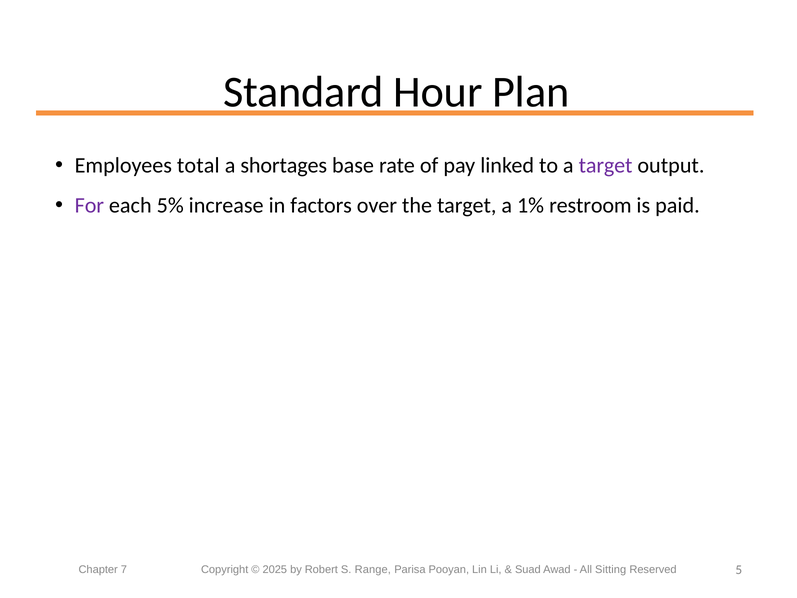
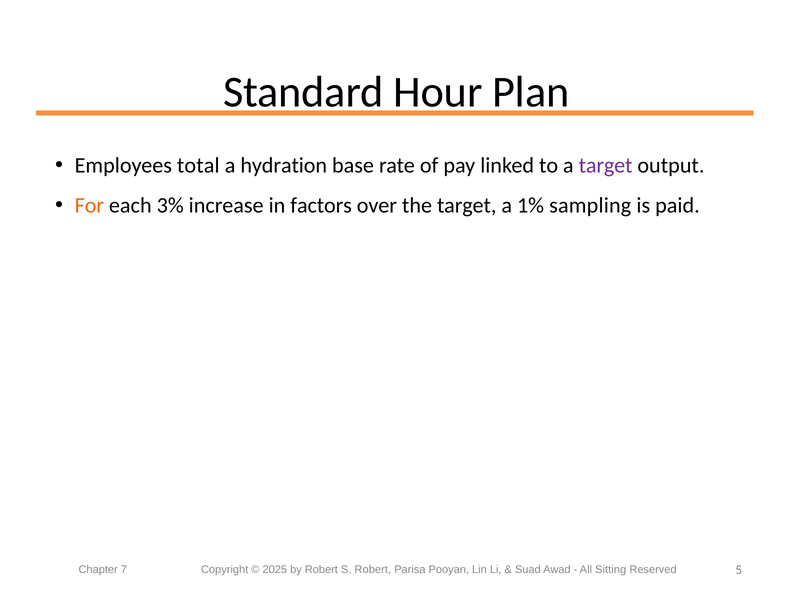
shortages: shortages -> hydration
For colour: purple -> orange
5%: 5% -> 3%
restroom: restroom -> sampling
S Range: Range -> Robert
